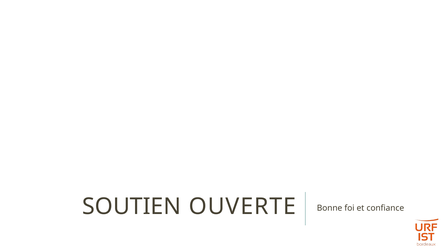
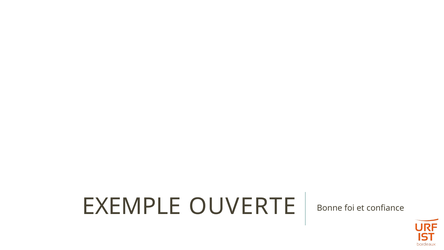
SOUTIEN: SOUTIEN -> EXEMPLE
